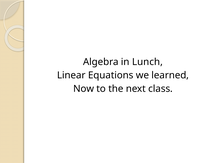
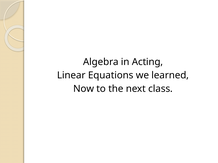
Lunch: Lunch -> Acting
